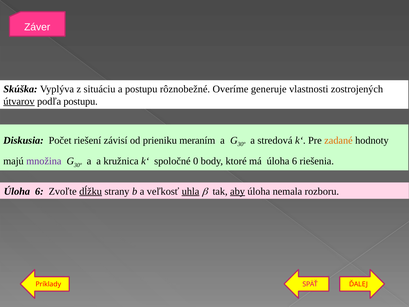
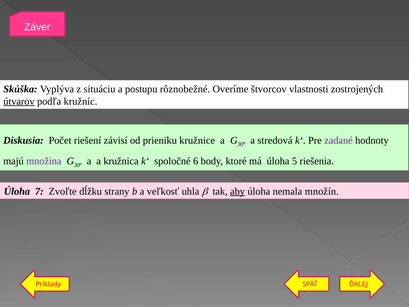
generuje: generuje -> štvorcov
podľa postupu: postupu -> kružníc
meraním: meraním -> kružnice
zadané colour: orange -> purple
0: 0 -> 6
má úloha 6: 6 -> 5
6 at (39, 191): 6 -> 7
dĺžku underline: present -> none
uhla underline: present -> none
rozboru: rozboru -> množín
